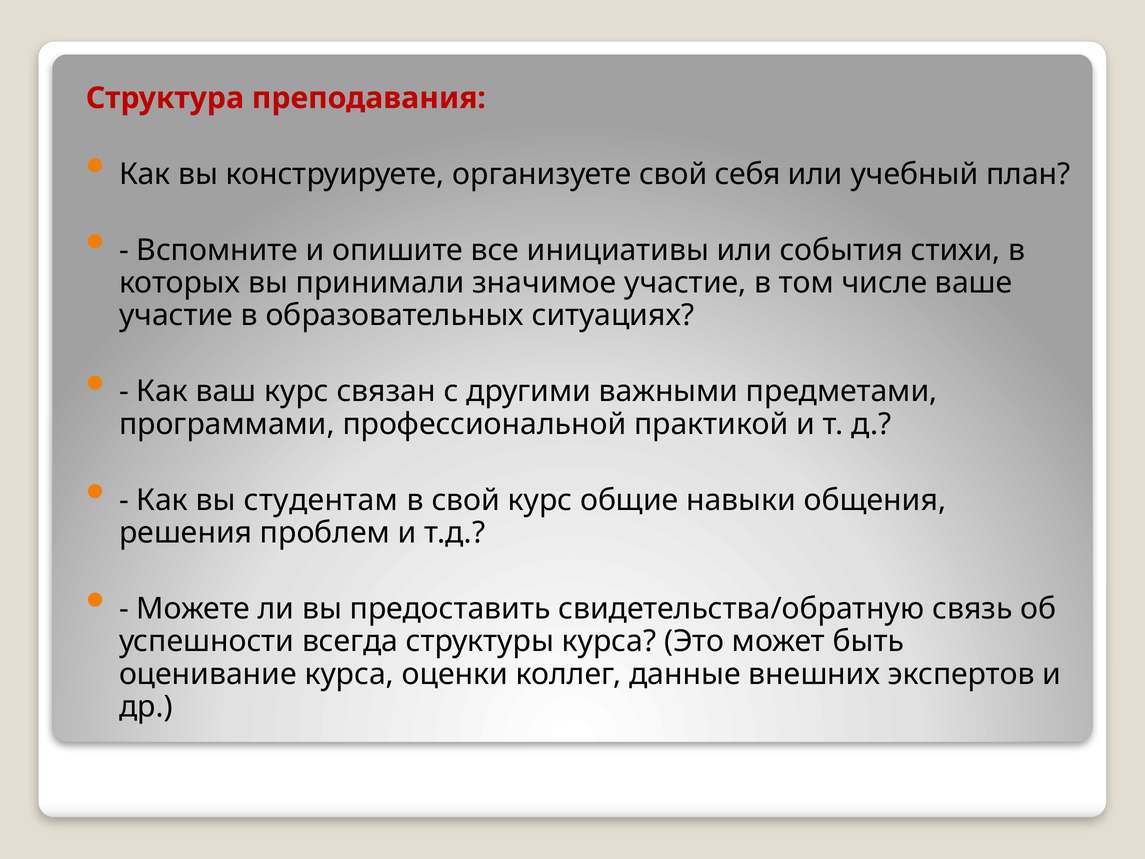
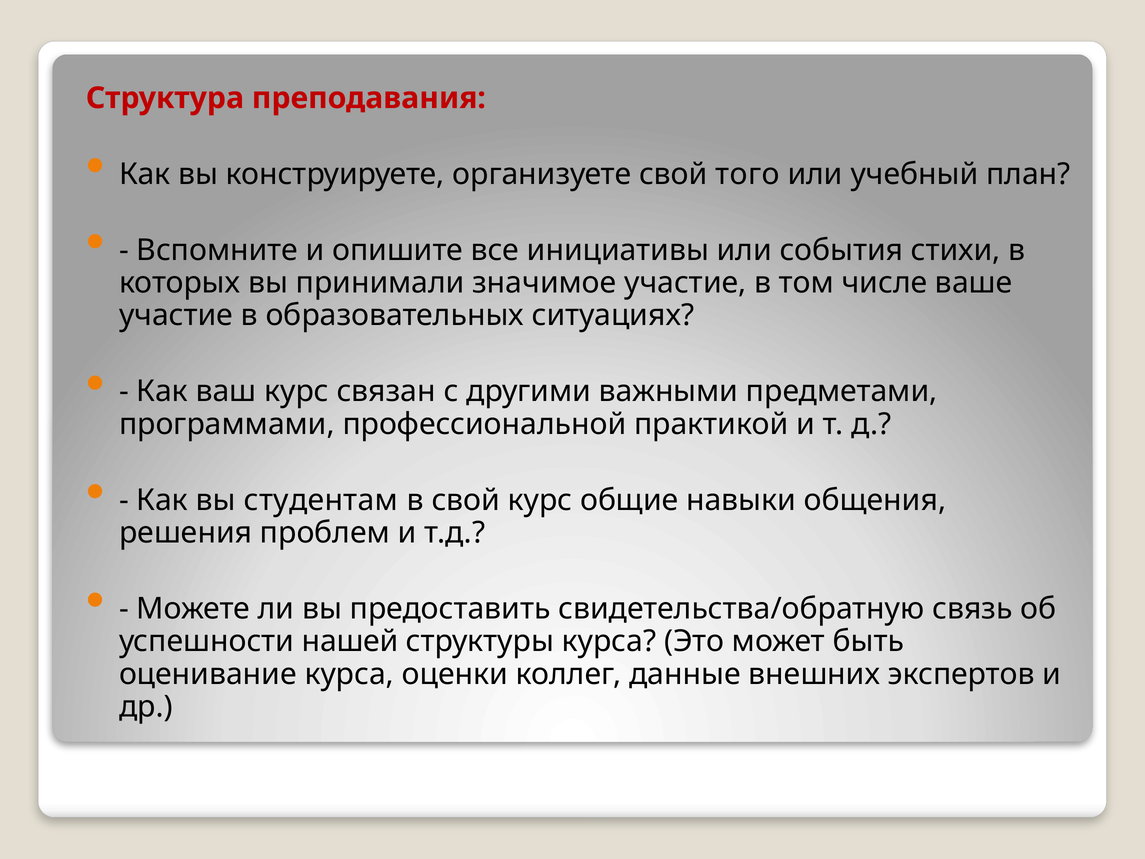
себя: себя -> того
всегда: всегда -> нашей
